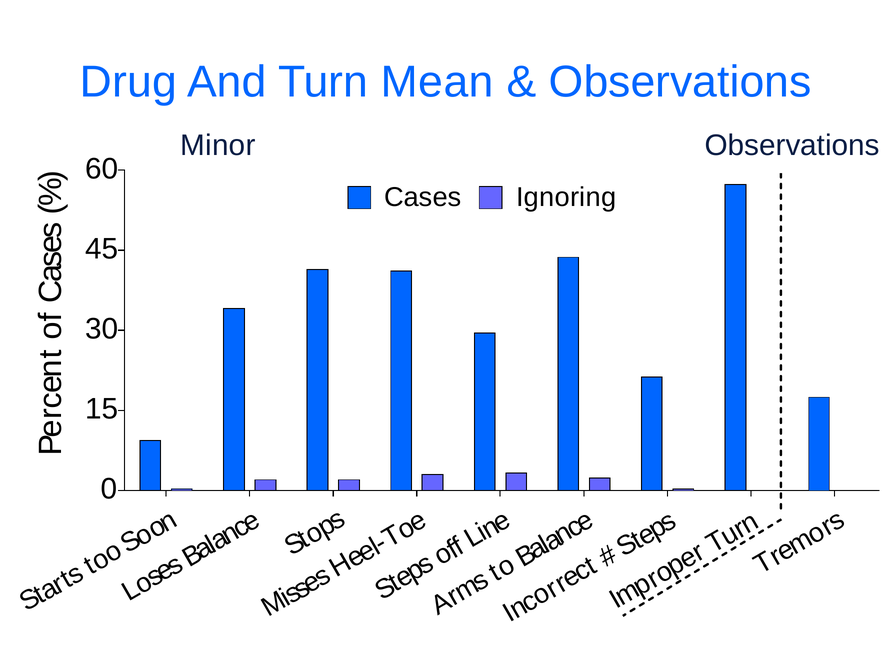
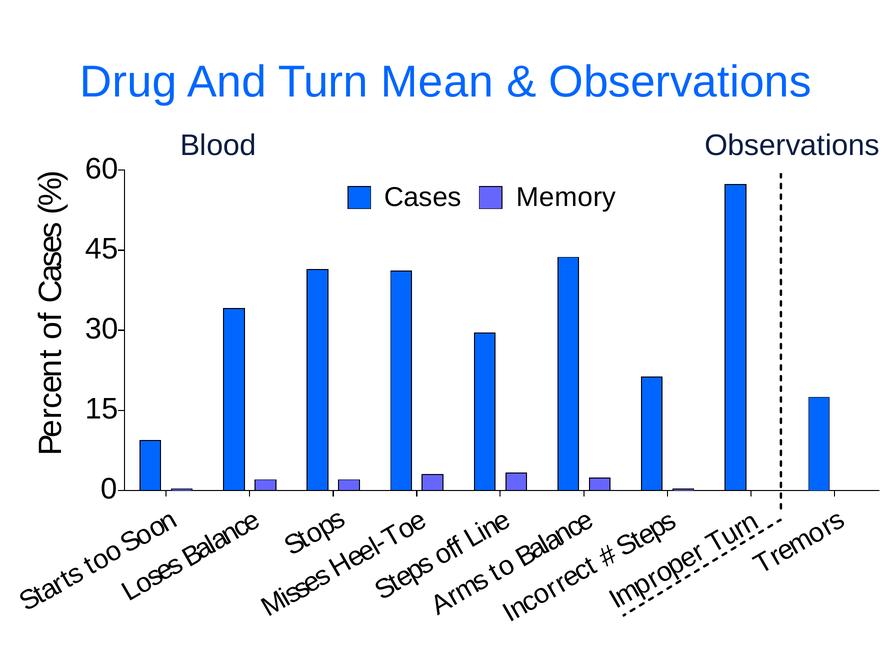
Minor: Minor -> Blood
Ignoring: Ignoring -> Memory
